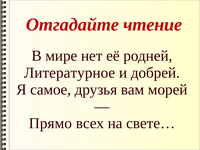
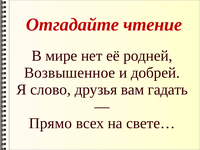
Литературное: Литературное -> Возвышенное
самое: самое -> слово
морей: морей -> гадать
